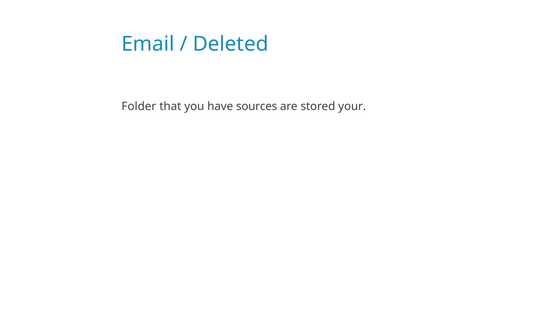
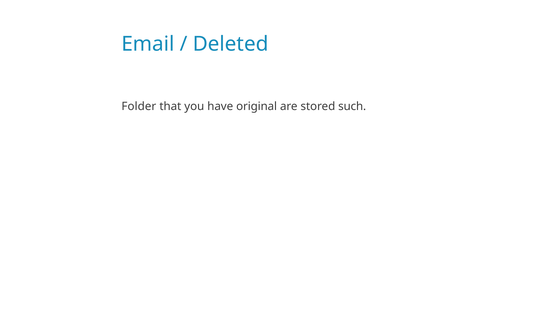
sources: sources -> original
your: your -> such
